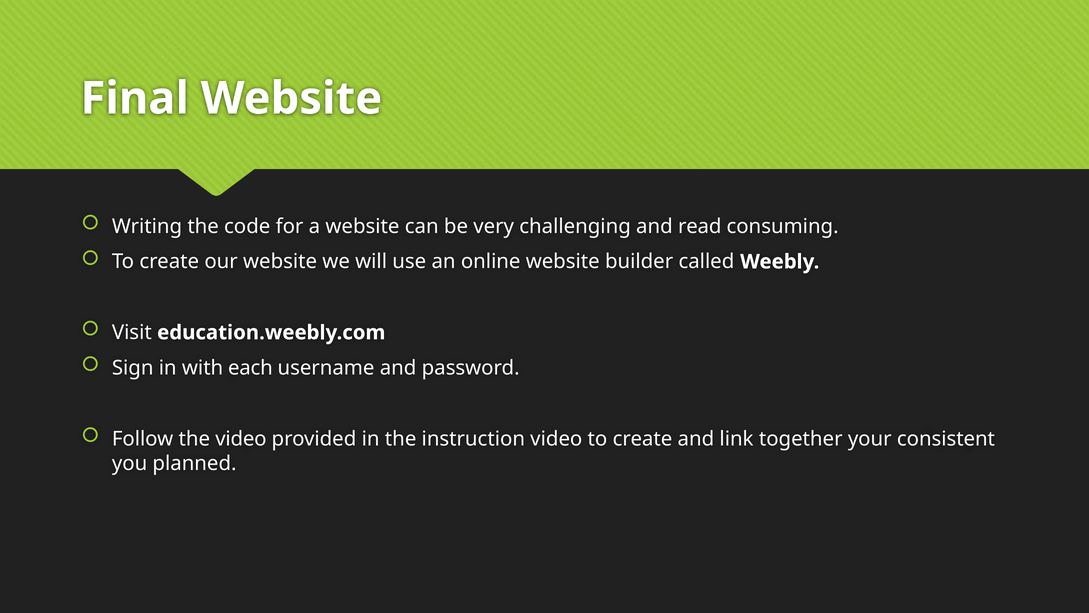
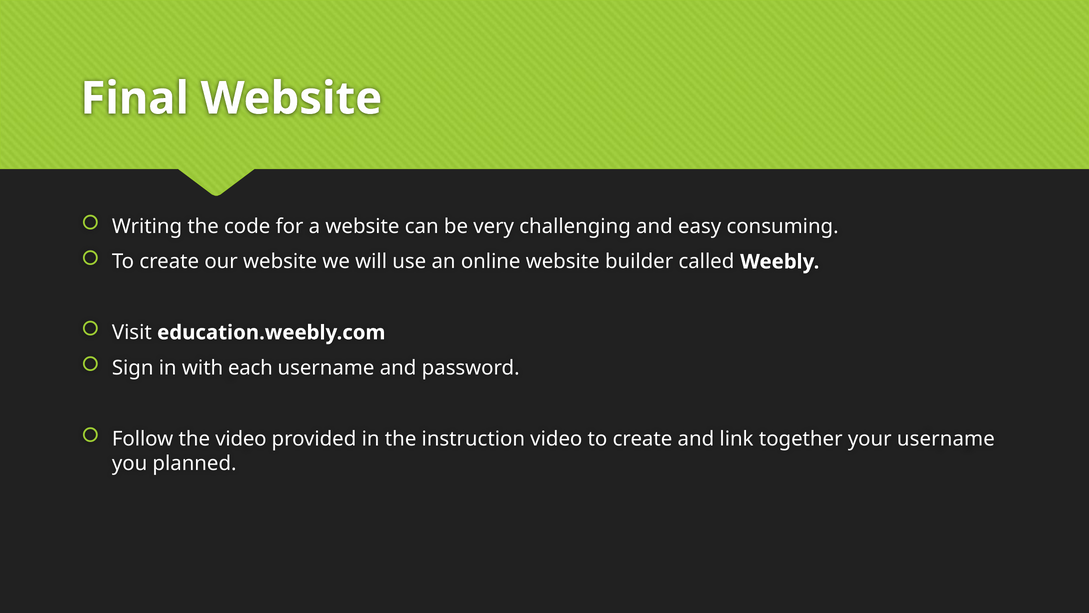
read: read -> easy
your consistent: consistent -> username
